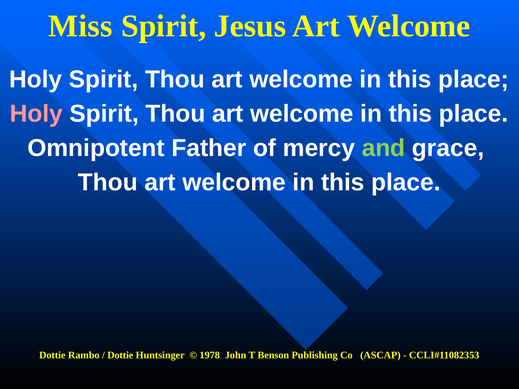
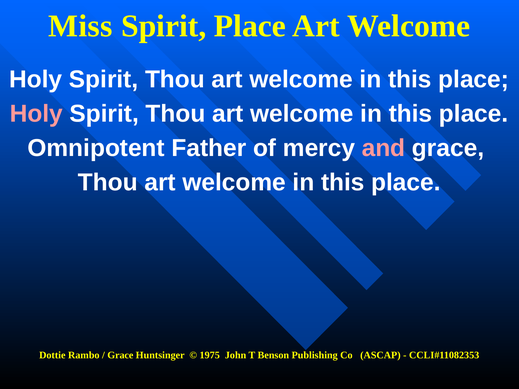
Spirit Jesus: Jesus -> Place
and colour: light green -> pink
Dottie at (120, 355): Dottie -> Grace
1978: 1978 -> 1975
